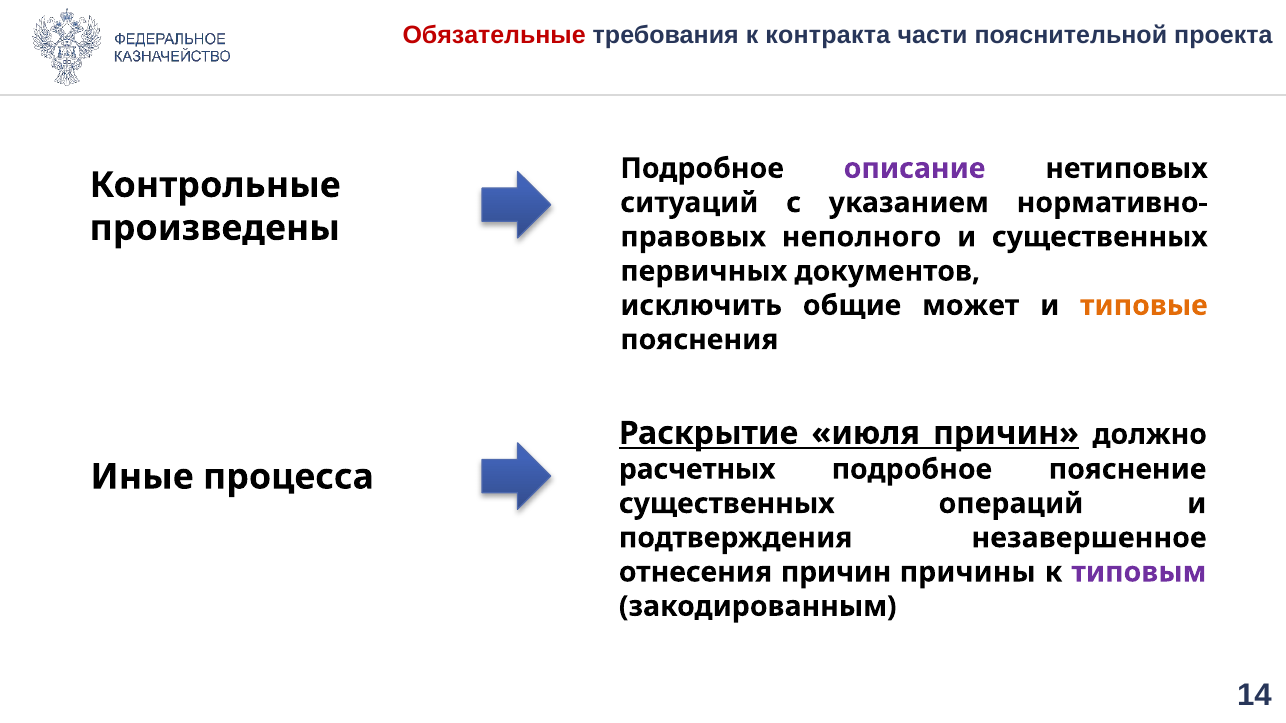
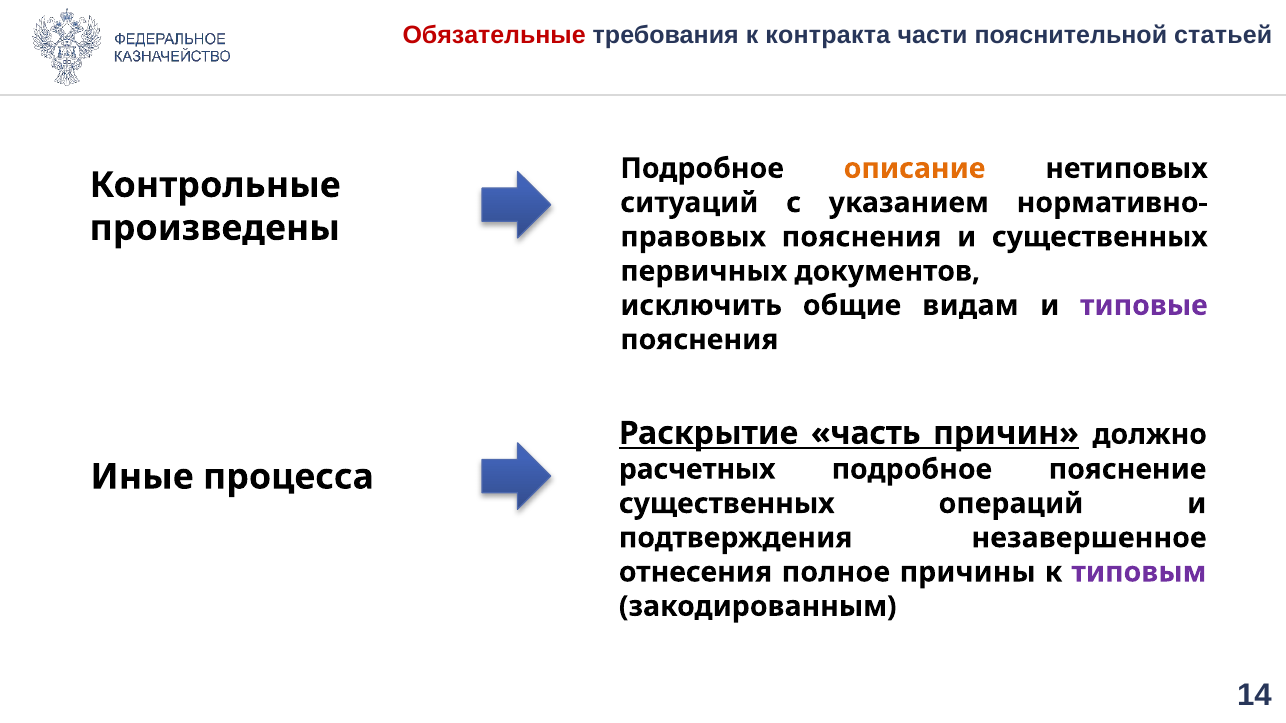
проекта: проекта -> статьей
описание colour: purple -> orange
неполного at (861, 237): неполного -> пояснения
может: может -> видам
типовые colour: orange -> purple
июля: июля -> часть
отнесения причин: причин -> полное
